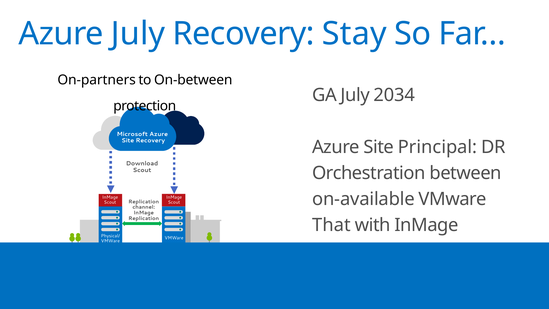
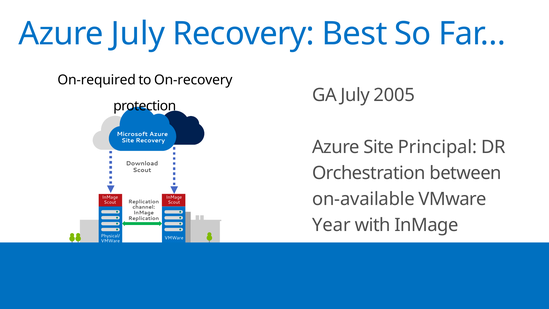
Stay: Stay -> Best
On-partners: On-partners -> On-required
On-between: On-between -> On-recovery
2034: 2034 -> 2005
That: That -> Year
